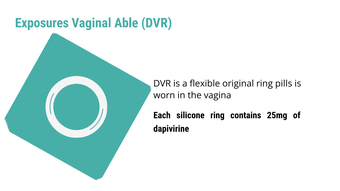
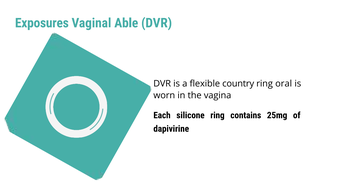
original: original -> country
pills: pills -> oral
